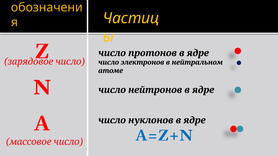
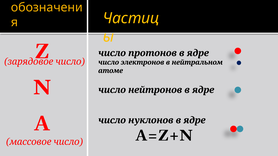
A=Z+N colour: blue -> black
